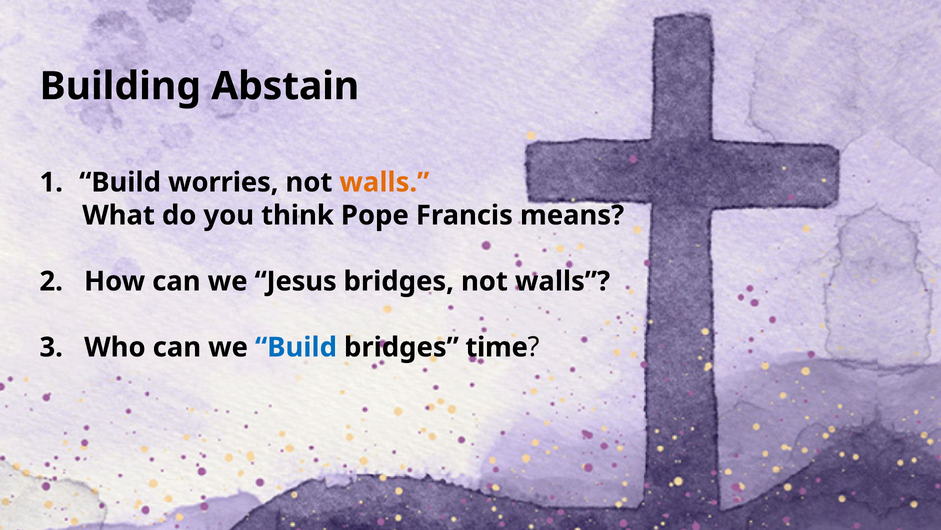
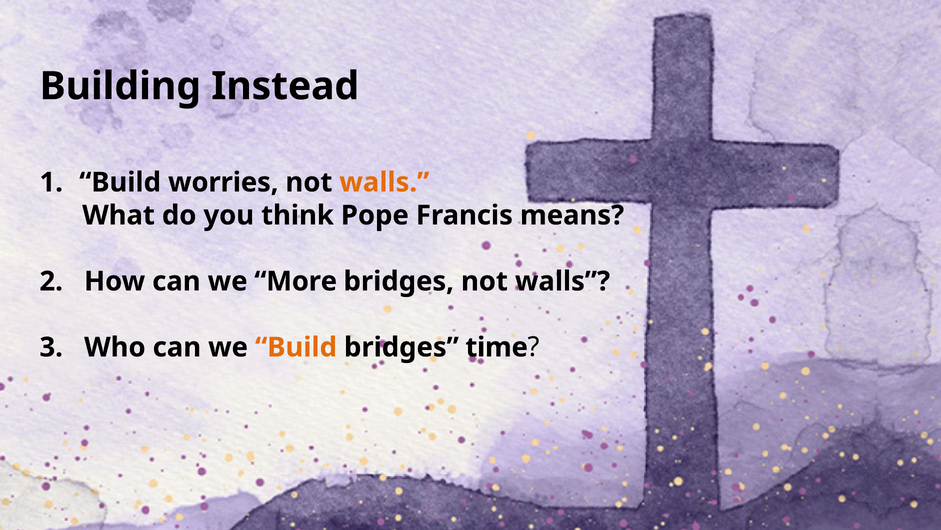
Abstain: Abstain -> Instead
Jesus: Jesus -> More
Build at (296, 347) colour: blue -> orange
